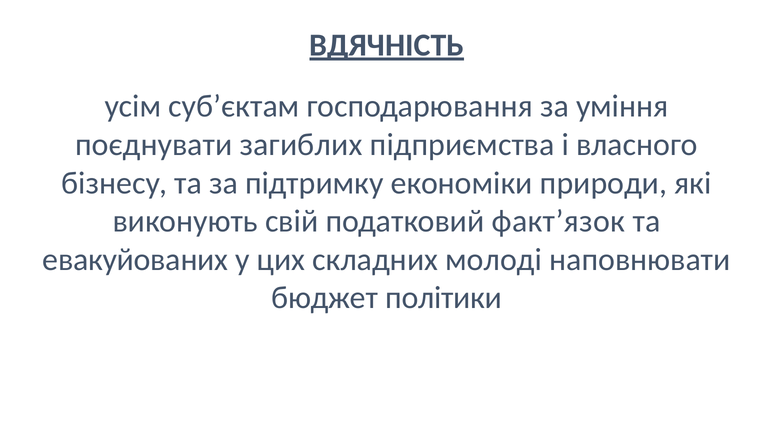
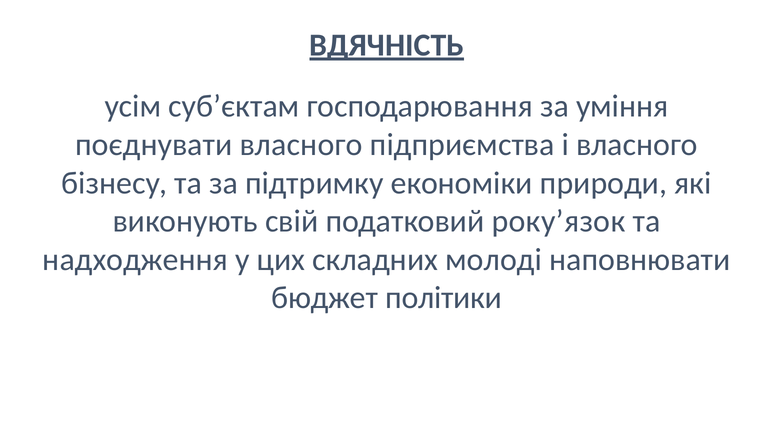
поєднувати загиблих: загиблих -> власного
факт’язок: факт’язок -> року’язок
евакуйованих: евакуйованих -> надходження
